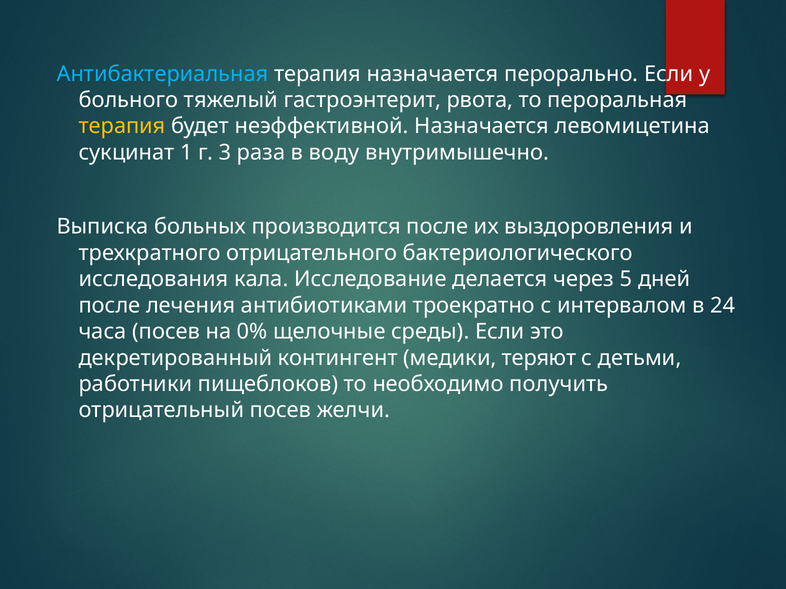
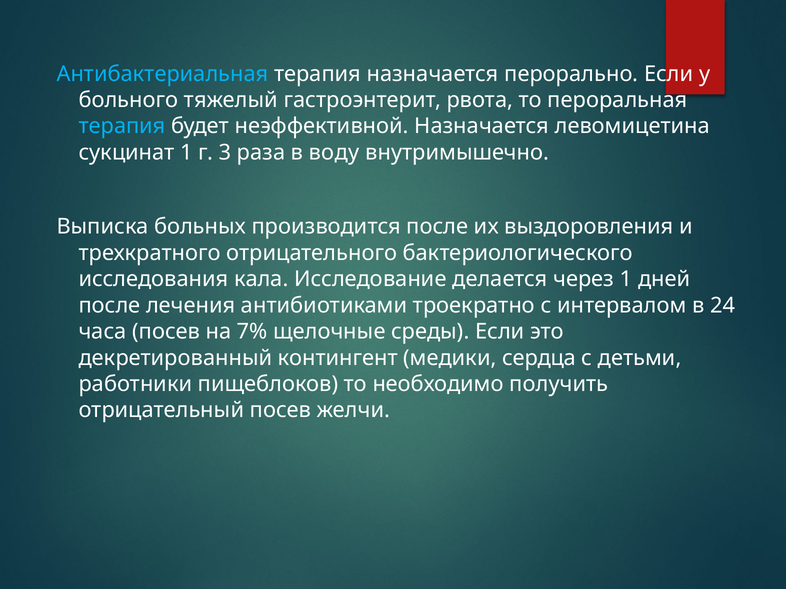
терапия at (122, 126) colour: yellow -> light blue
через 5: 5 -> 1
0%: 0% -> 7%
теряют: теряют -> сердца
